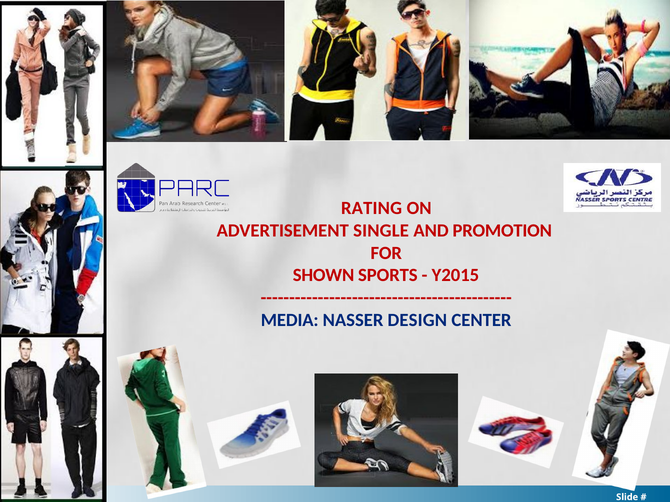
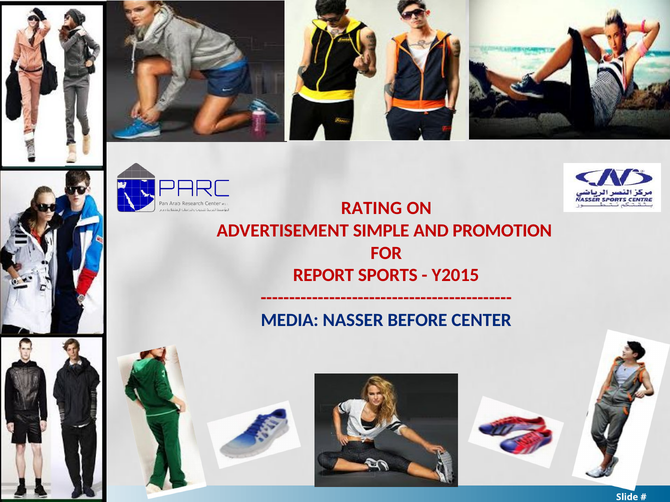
SINGLE: SINGLE -> SIMPLE
SHOWN: SHOWN -> REPORT
DESIGN: DESIGN -> BEFORE
